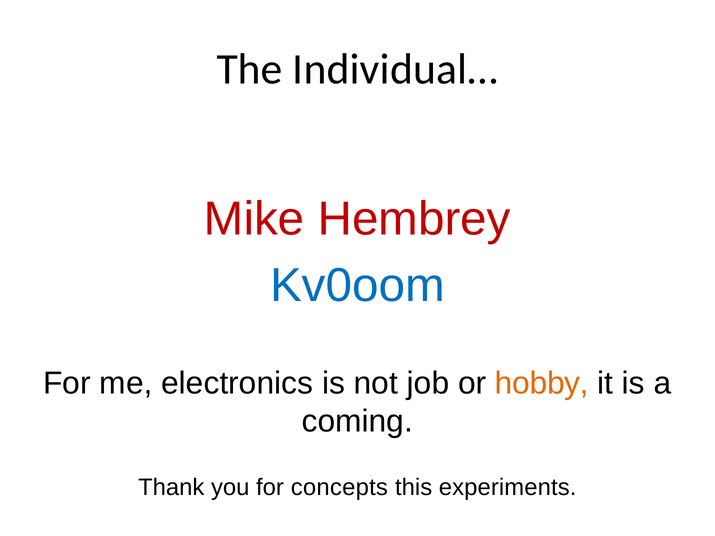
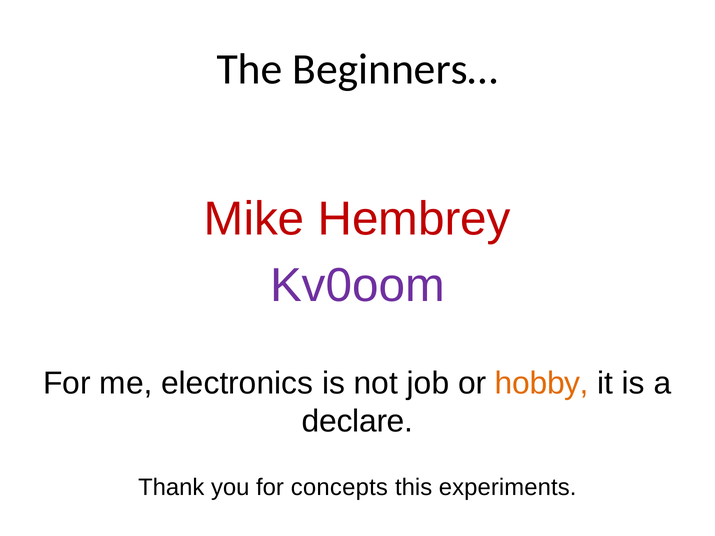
Individual…: Individual… -> Beginners…
Kv0oom colour: blue -> purple
coming: coming -> declare
